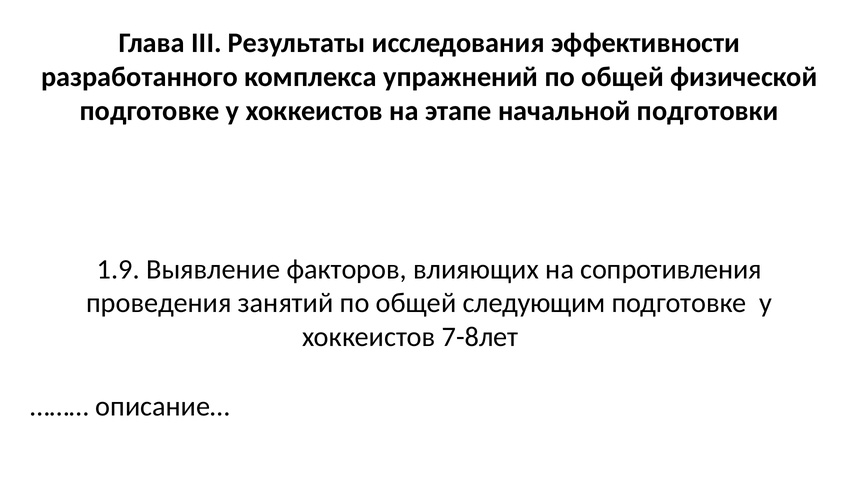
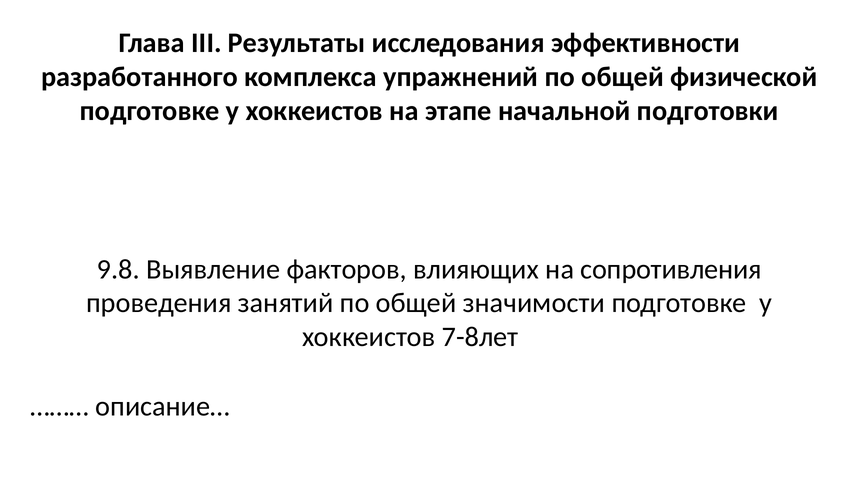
1.9: 1.9 -> 9.8
следующим: следующим -> значимости
